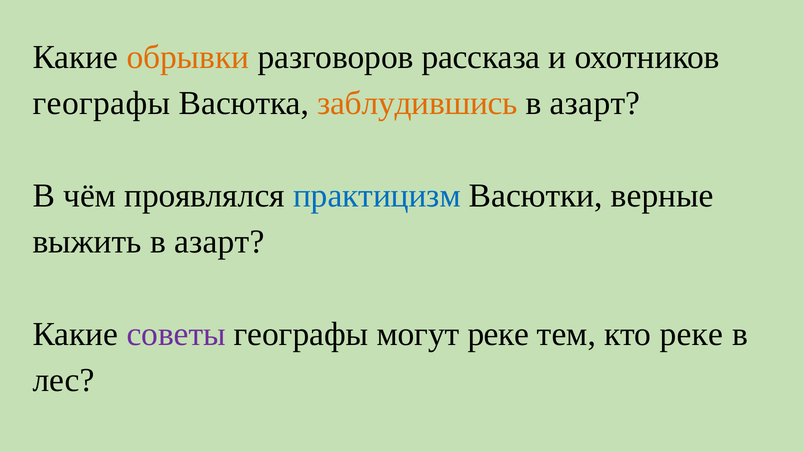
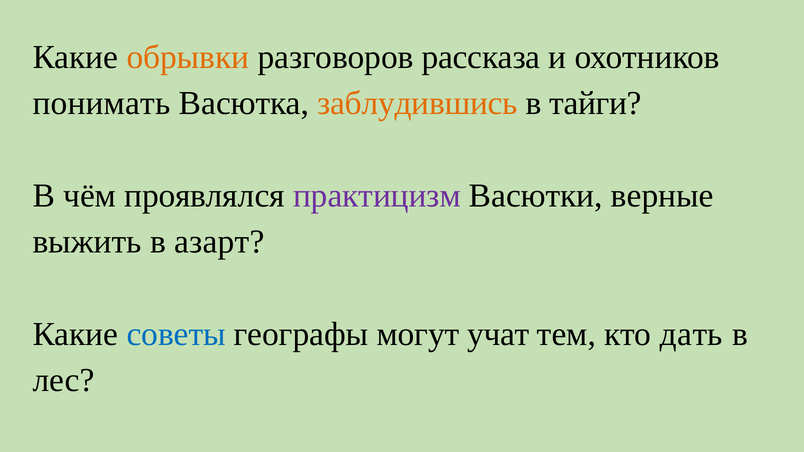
географы at (101, 103): географы -> понимать
азарт at (595, 103): азарт -> тайги
практицизм colour: blue -> purple
советы colour: purple -> blue
могут реке: реке -> учат
кто реке: реке -> дать
